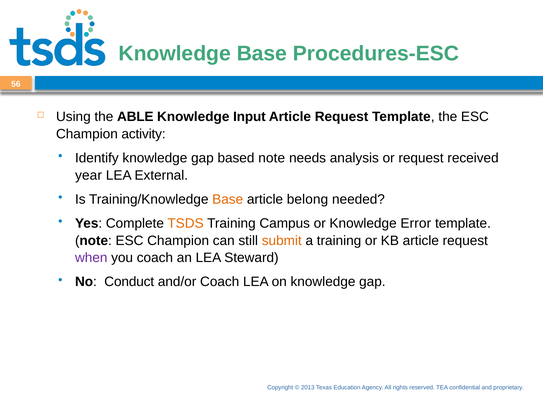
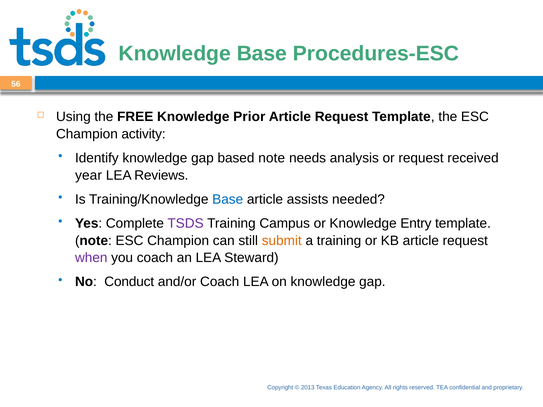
ABLE: ABLE -> FREE
Input: Input -> Prior
External: External -> Reviews
Base at (228, 199) colour: orange -> blue
belong: belong -> assists
TSDS colour: orange -> purple
Error: Error -> Entry
